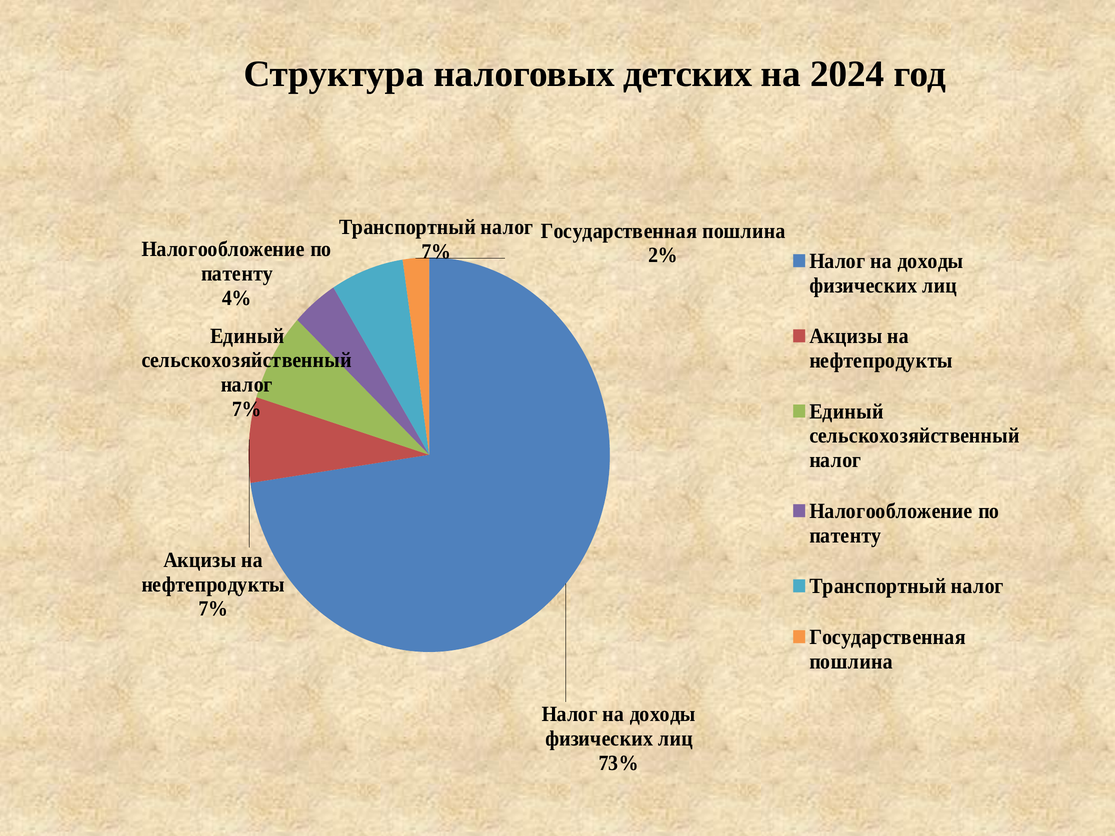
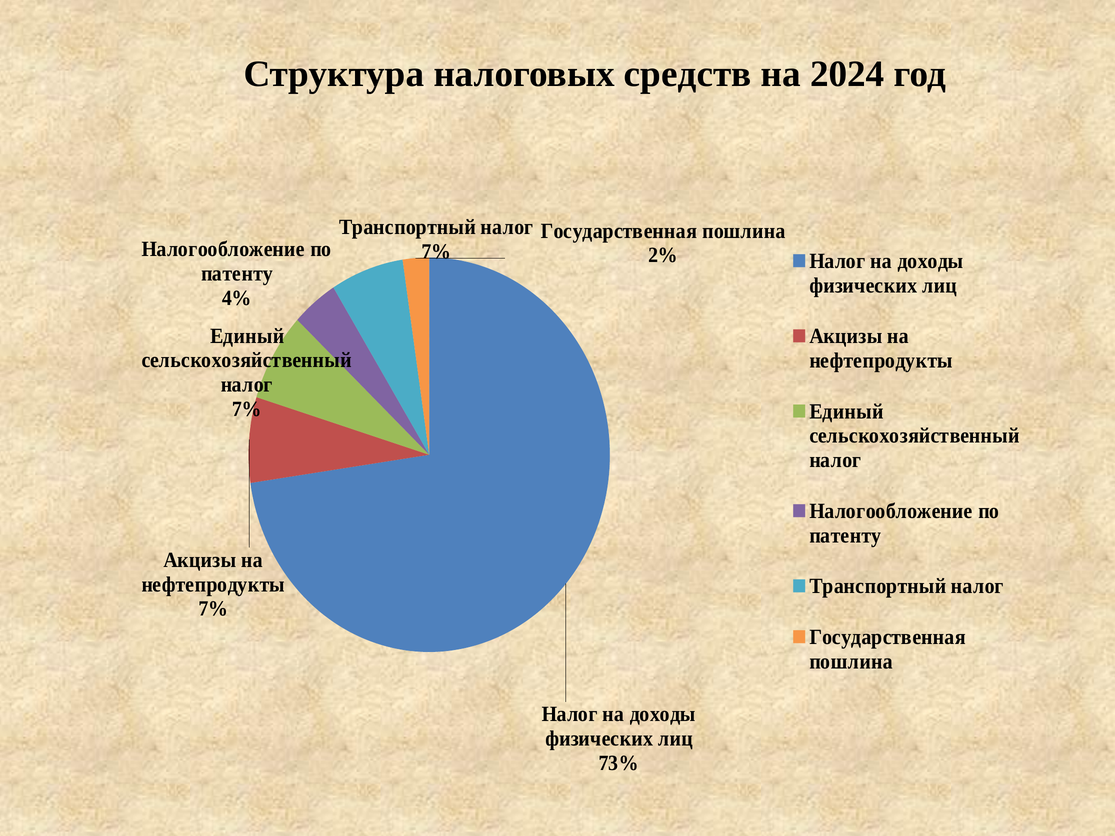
детских: детских -> средств
